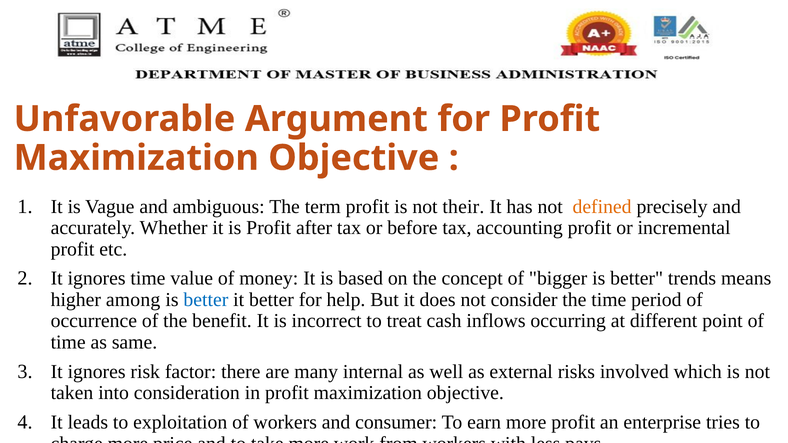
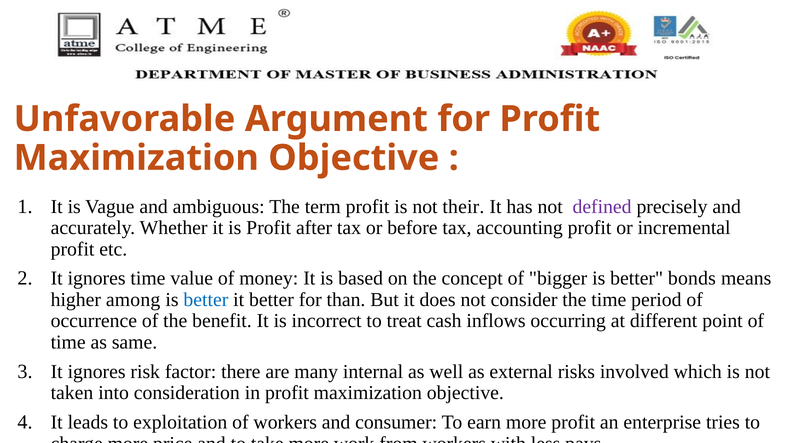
defined colour: orange -> purple
trends: trends -> bonds
help: help -> than
